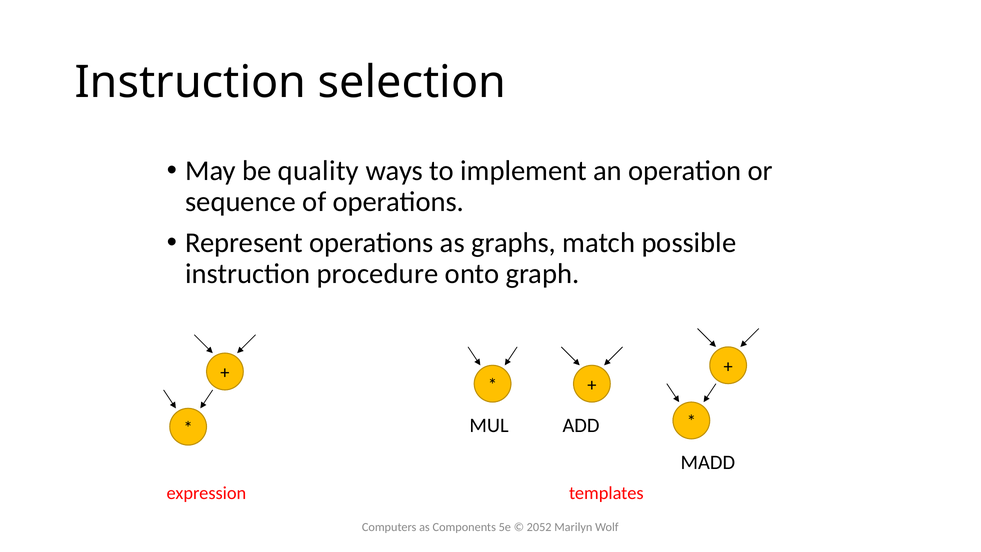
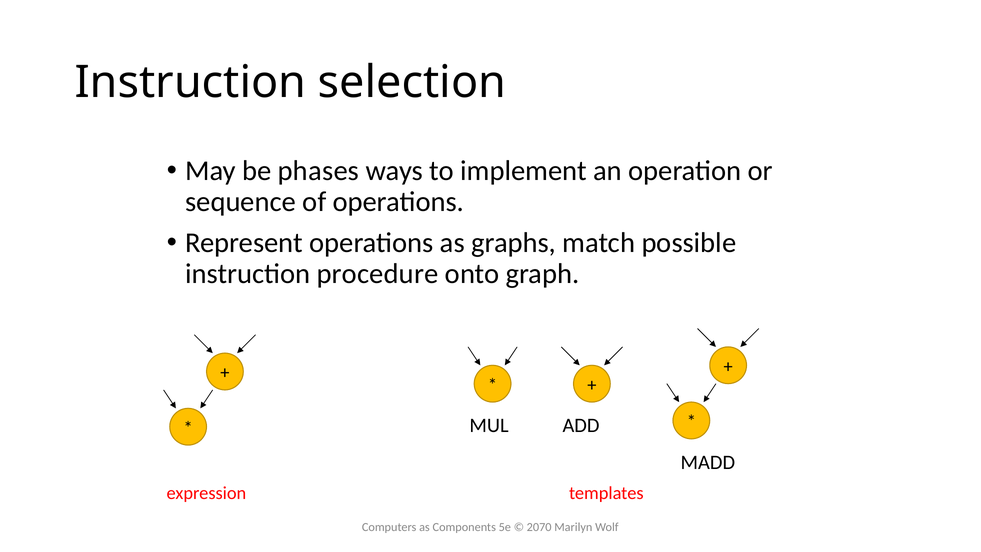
quality: quality -> phases
2052: 2052 -> 2070
